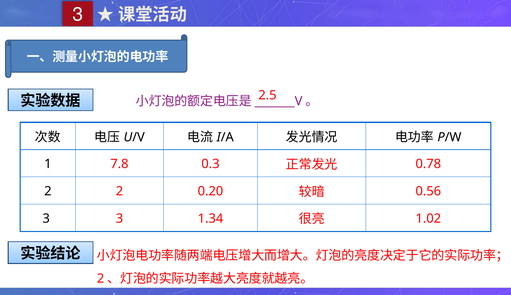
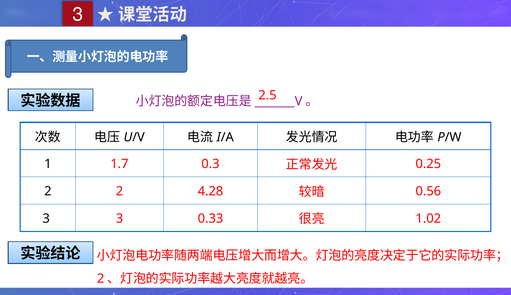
7.8: 7.8 -> 1.7
0.78: 0.78 -> 0.25
0.20: 0.20 -> 4.28
1.34: 1.34 -> 0.33
